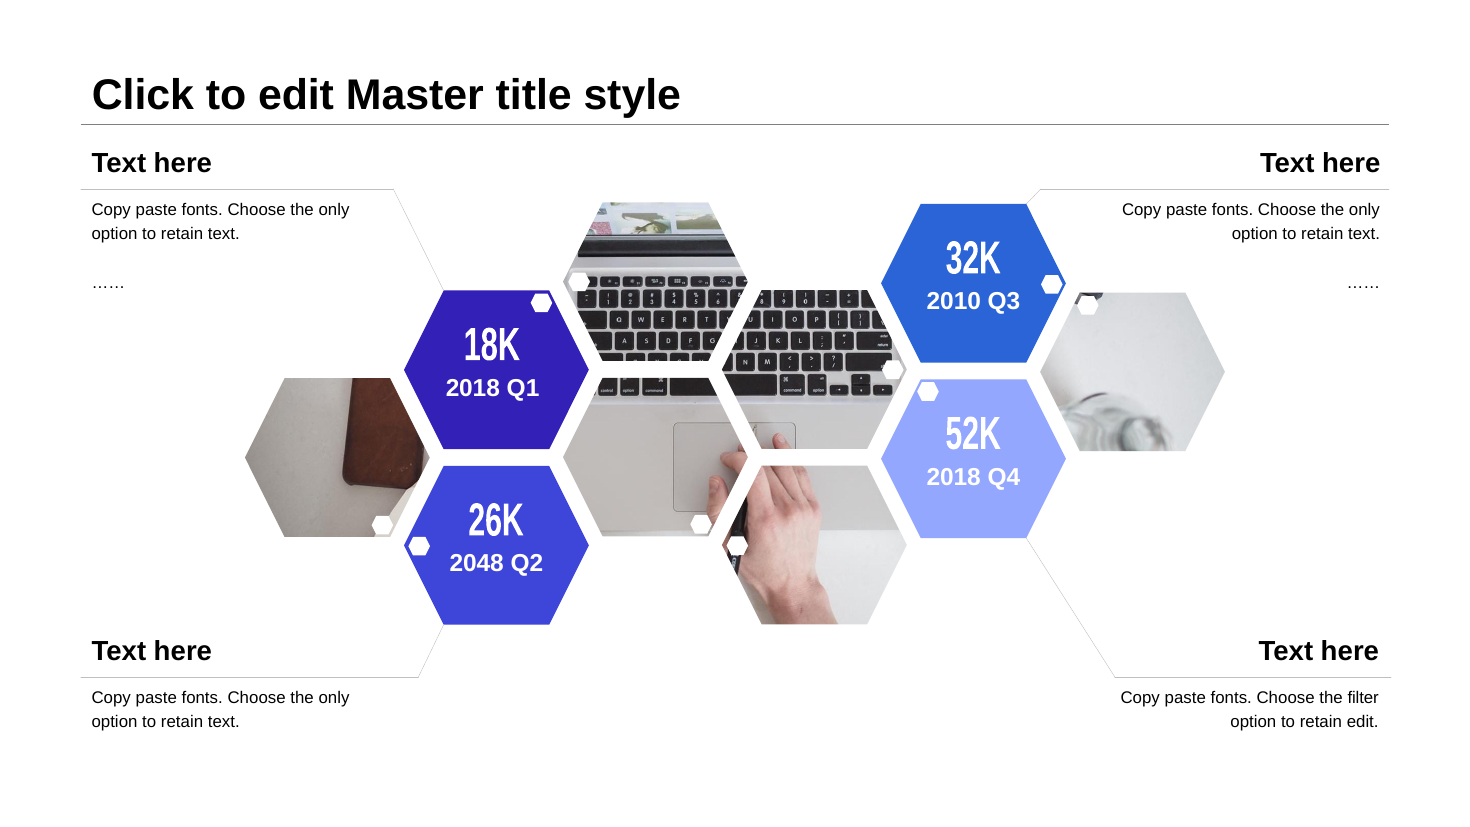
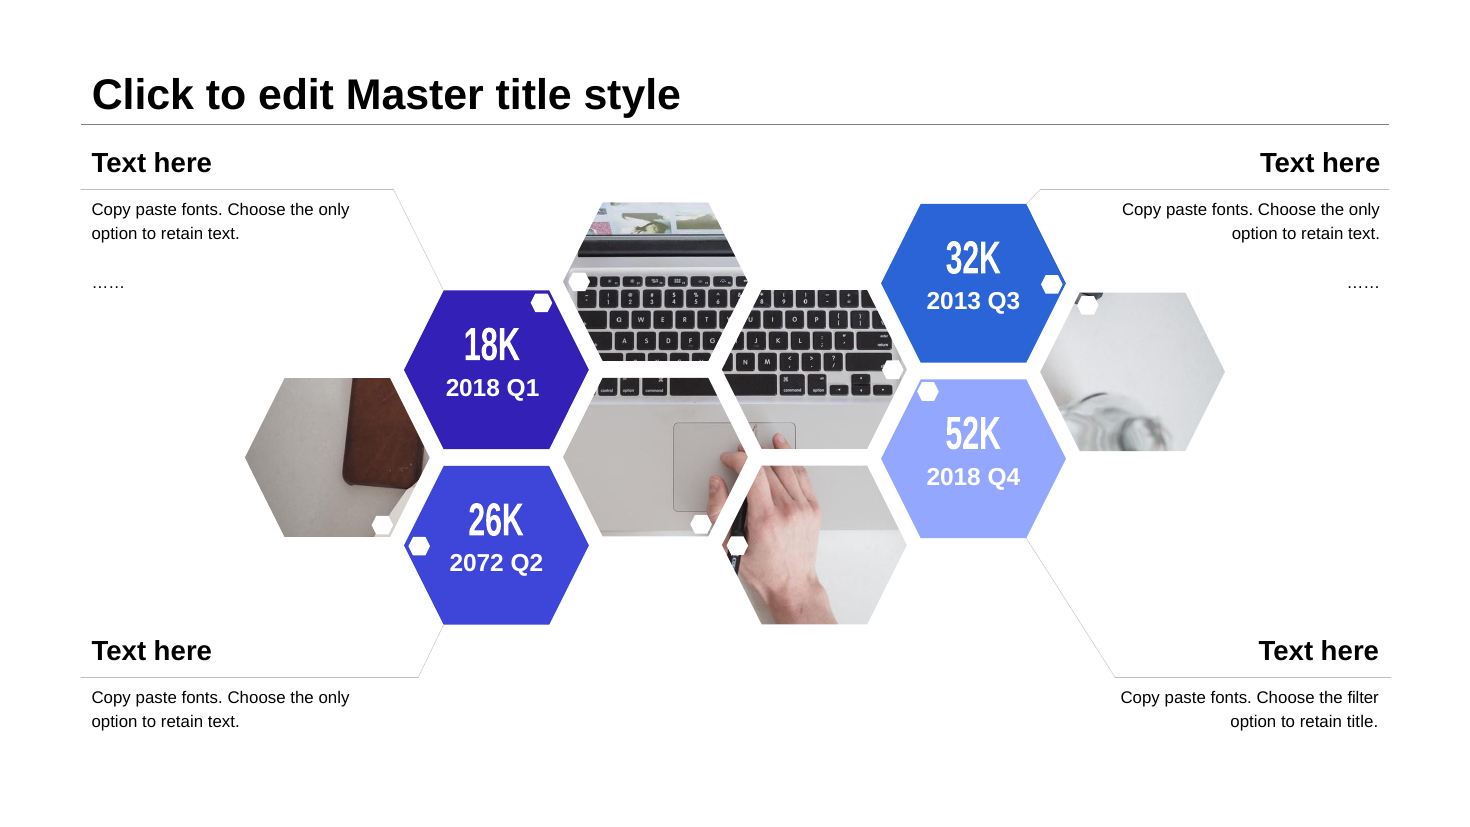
2010: 2010 -> 2013
2048: 2048 -> 2072
retain edit: edit -> title
